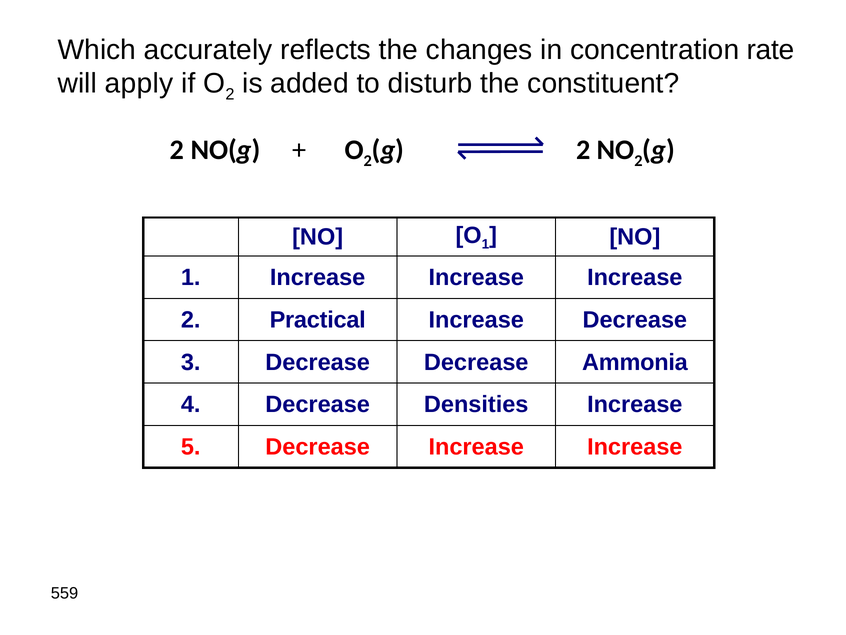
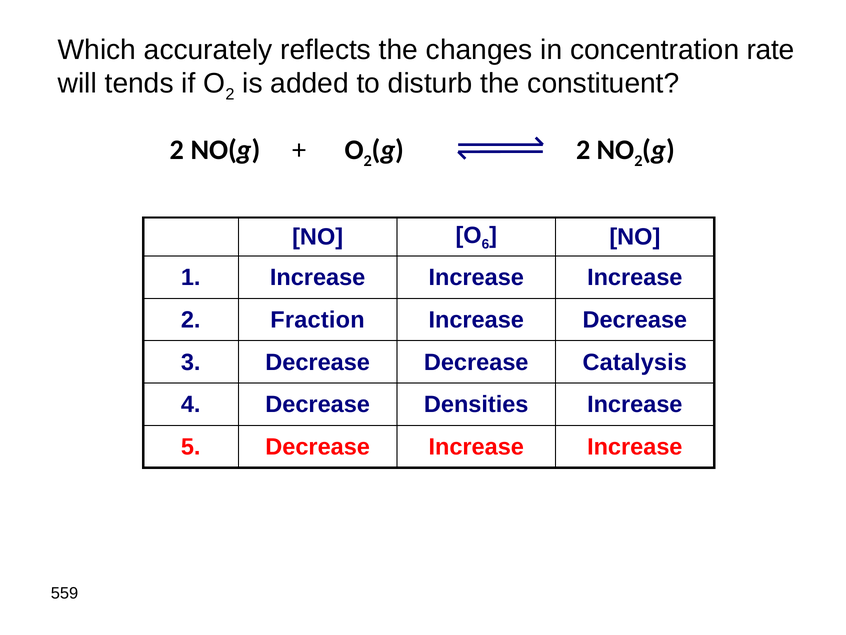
apply: apply -> tends
1 at (485, 244): 1 -> 6
Practical: Practical -> Fraction
Ammonia: Ammonia -> Catalysis
